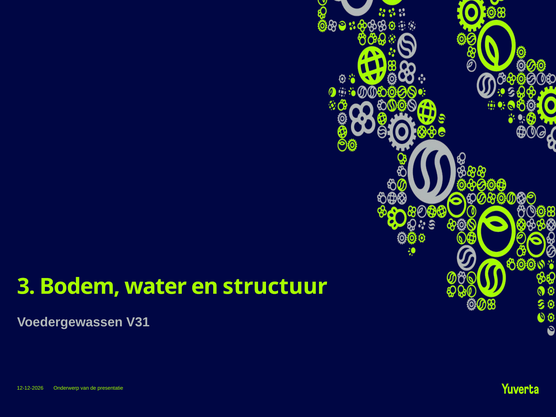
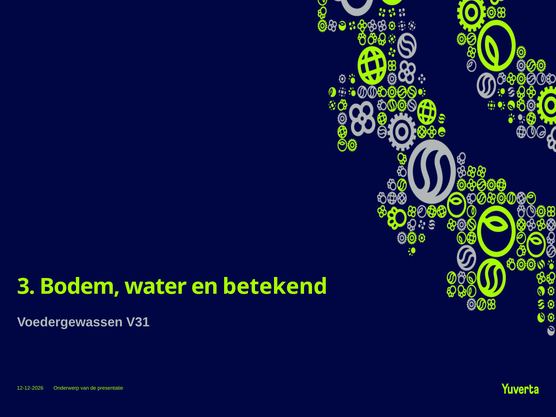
structuur: structuur -> betekend
